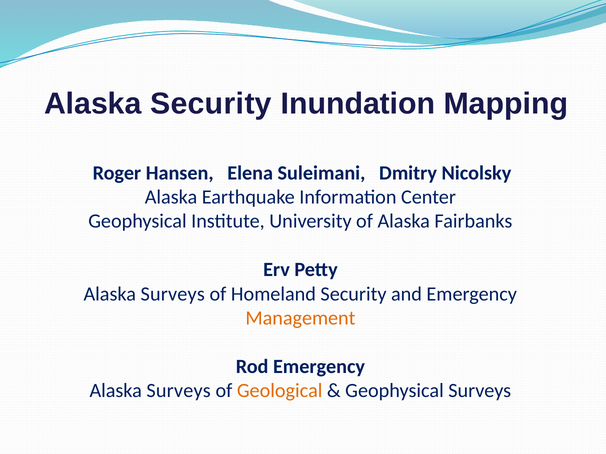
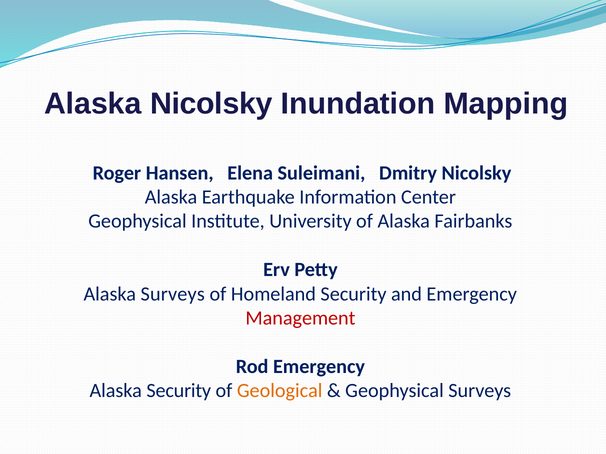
Alaska Security: Security -> Nicolsky
Management colour: orange -> red
Surveys at (179, 391): Surveys -> Security
